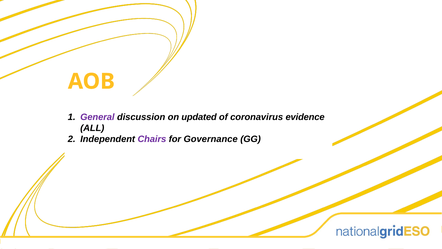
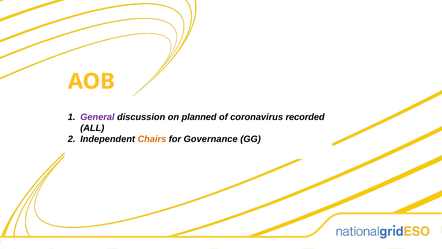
updated: updated -> planned
evidence: evidence -> recorded
Chairs colour: purple -> orange
